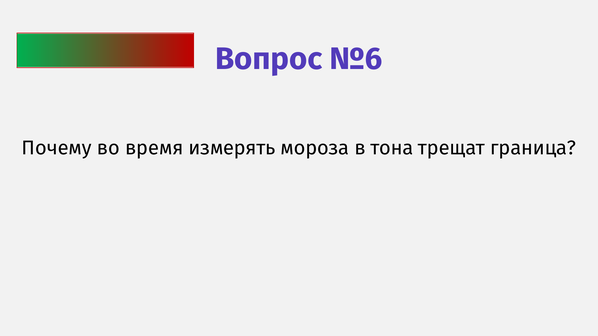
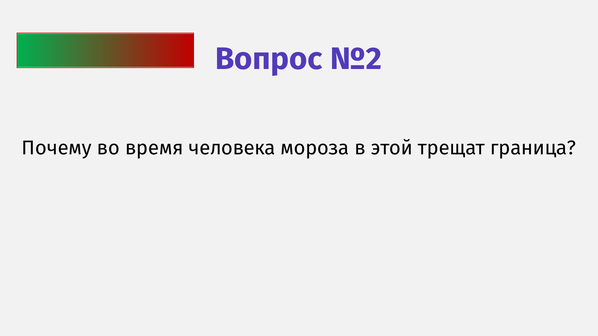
№6: №6 -> №2
измерять: измерять -> человека
тона: тона -> этой
